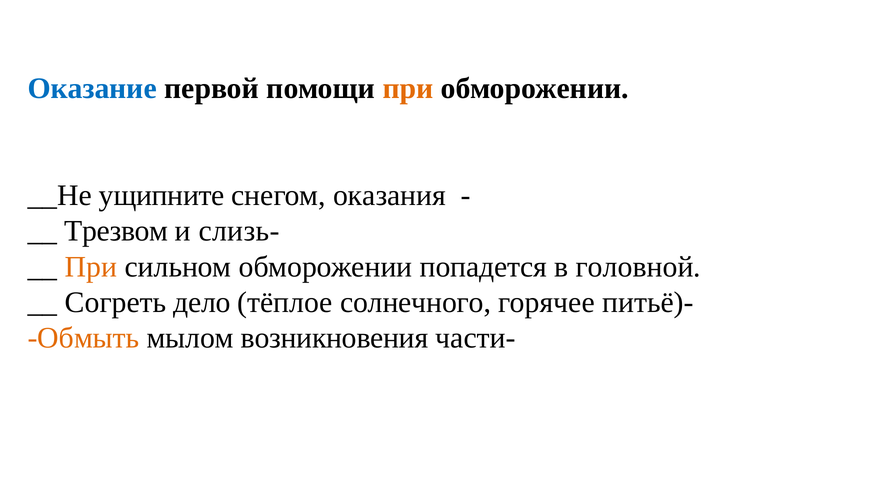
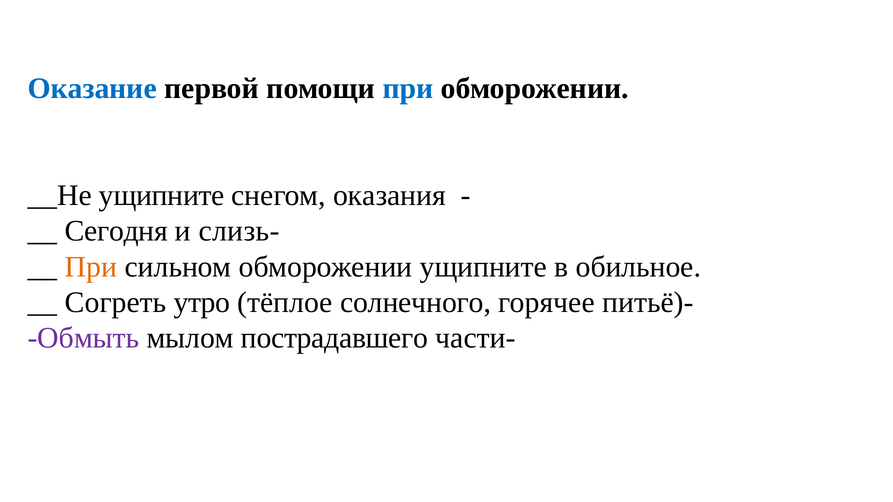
при at (408, 88) colour: orange -> blue
Трезвом: Трезвом -> Сегодня
обморожении попадется: попадется -> ущипните
головной: головной -> обильное
дело: дело -> утро
Обмыть colour: orange -> purple
возникновения: возникновения -> пострадавшего
